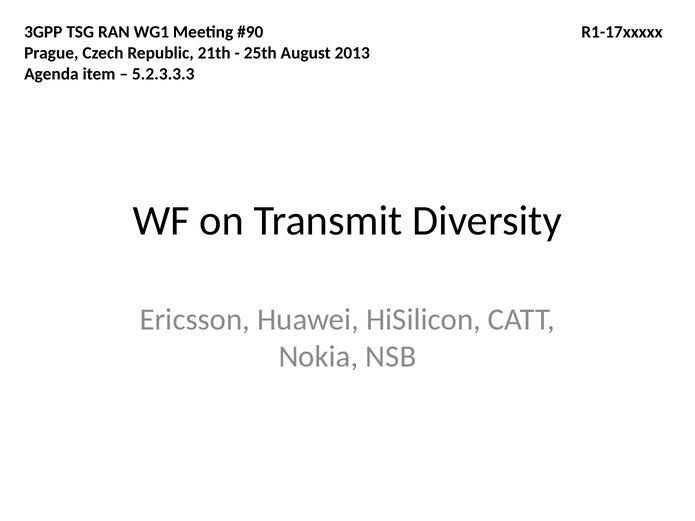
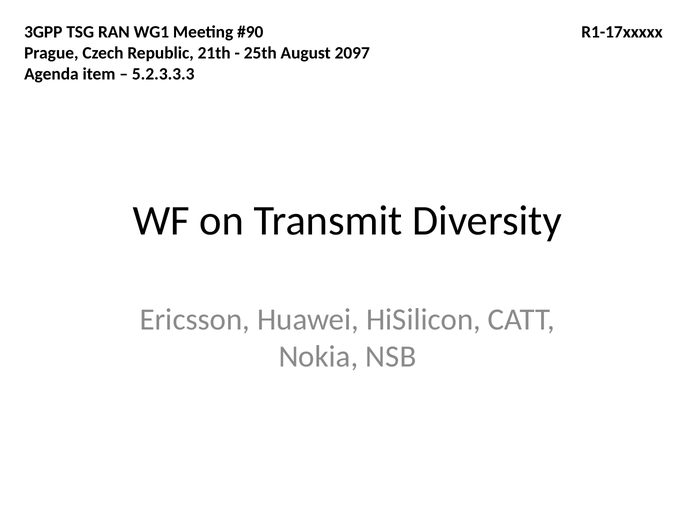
2013: 2013 -> 2097
